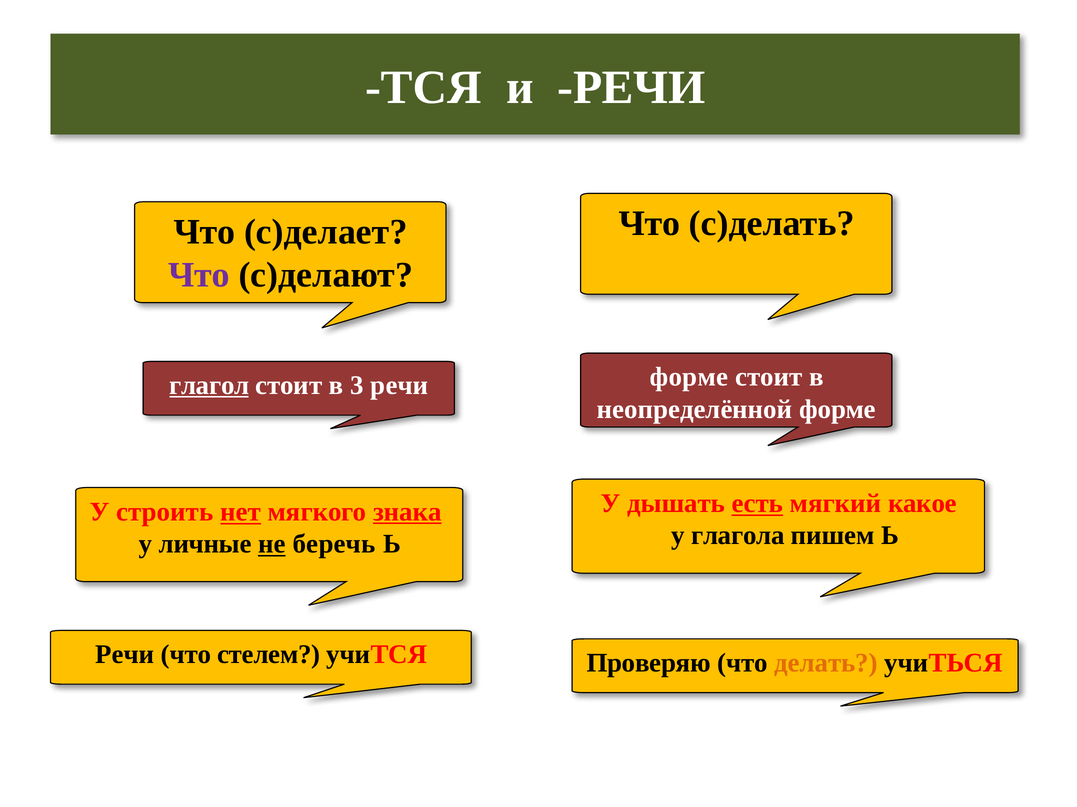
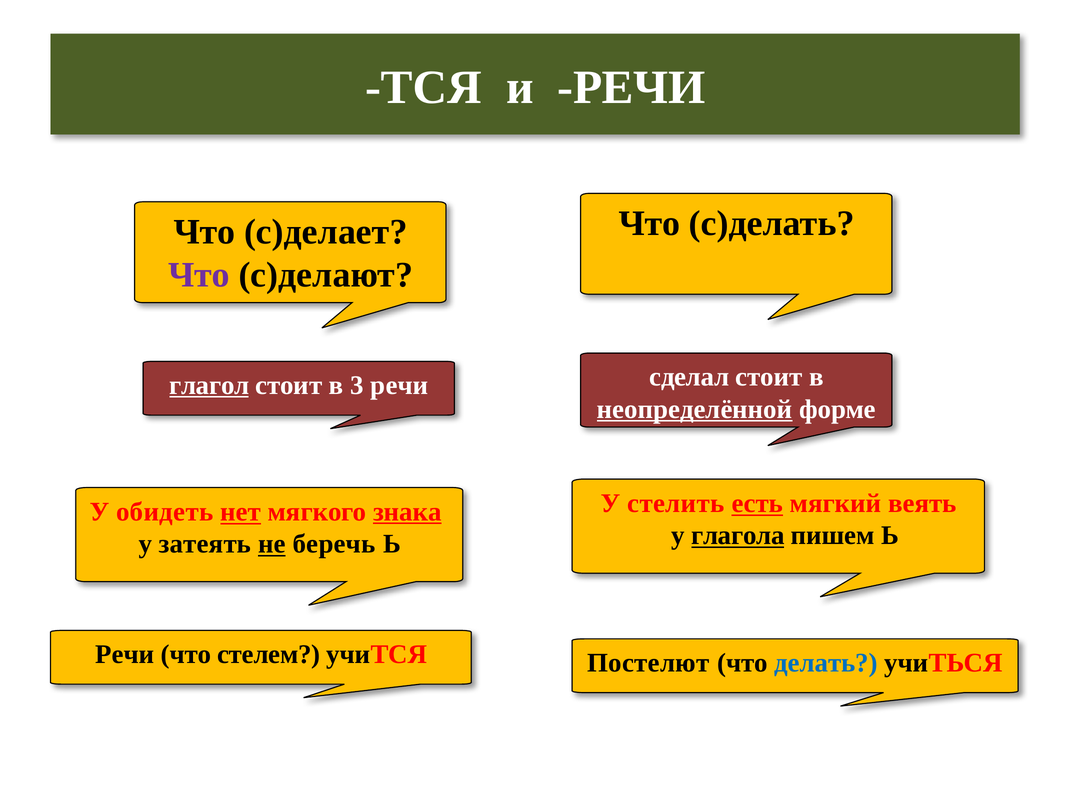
форме at (689, 377): форме -> сделал
неопределённой underline: none -> present
дышать: дышать -> стелить
какое: какое -> веять
строить: строить -> обидеть
глагола underline: none -> present
личные: личные -> затеять
Проверяю: Проверяю -> Постелют
делать colour: orange -> blue
